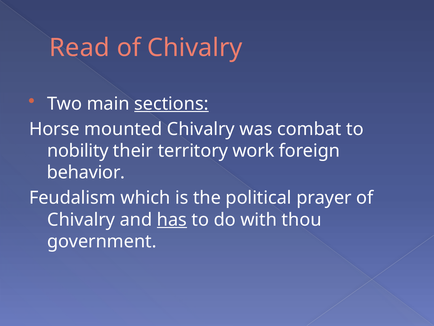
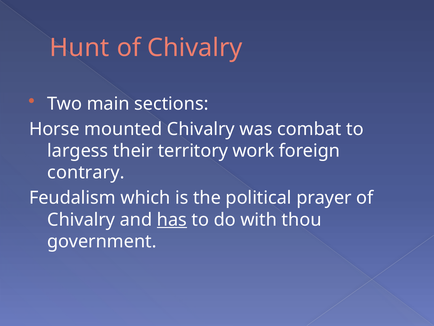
Read: Read -> Hunt
sections underline: present -> none
nobility: nobility -> largess
behavior: behavior -> contrary
